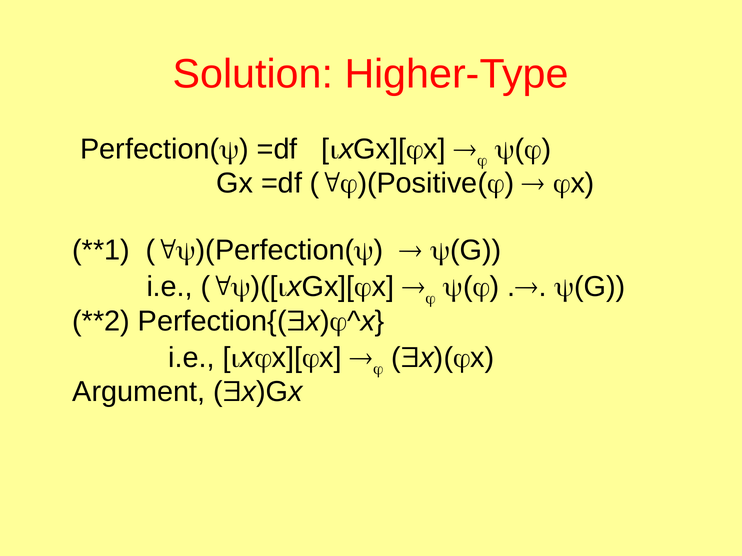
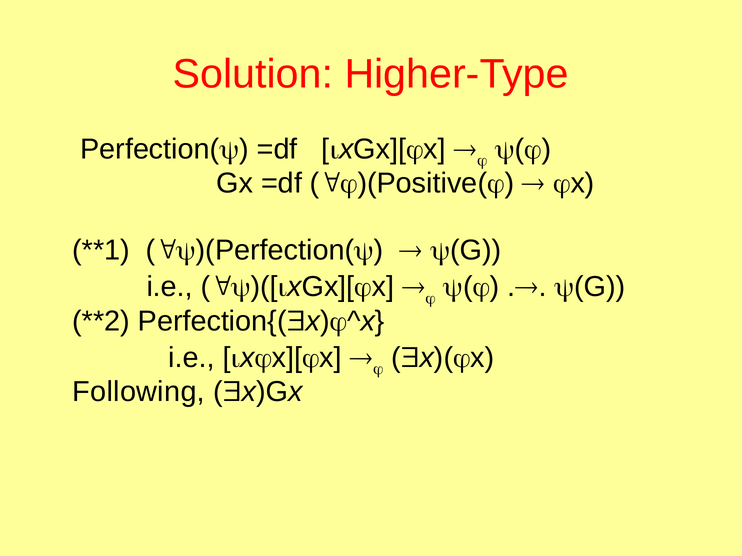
Argument: Argument -> Following
